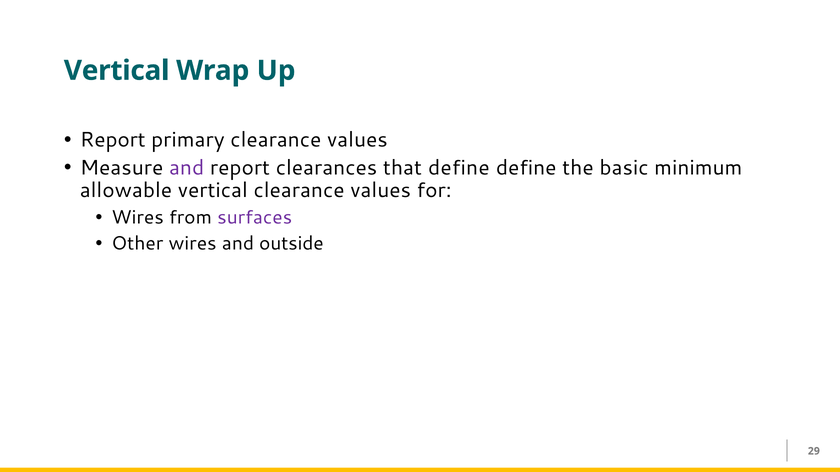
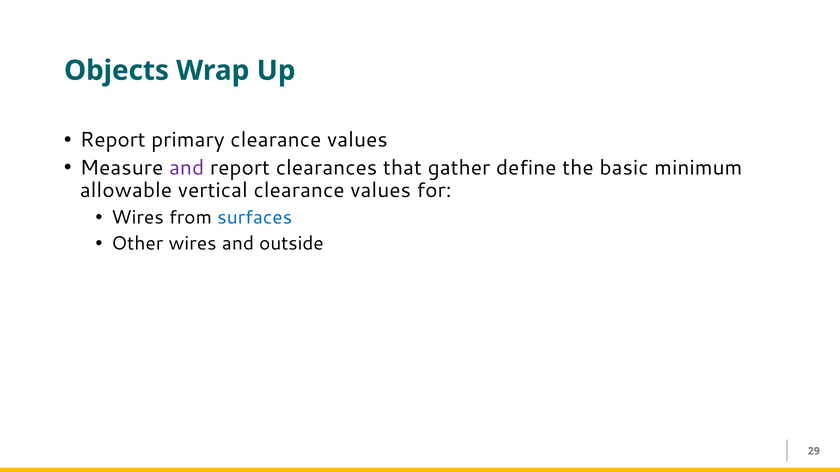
Vertical at (117, 71): Vertical -> Objects
that define: define -> gather
surfaces colour: purple -> blue
